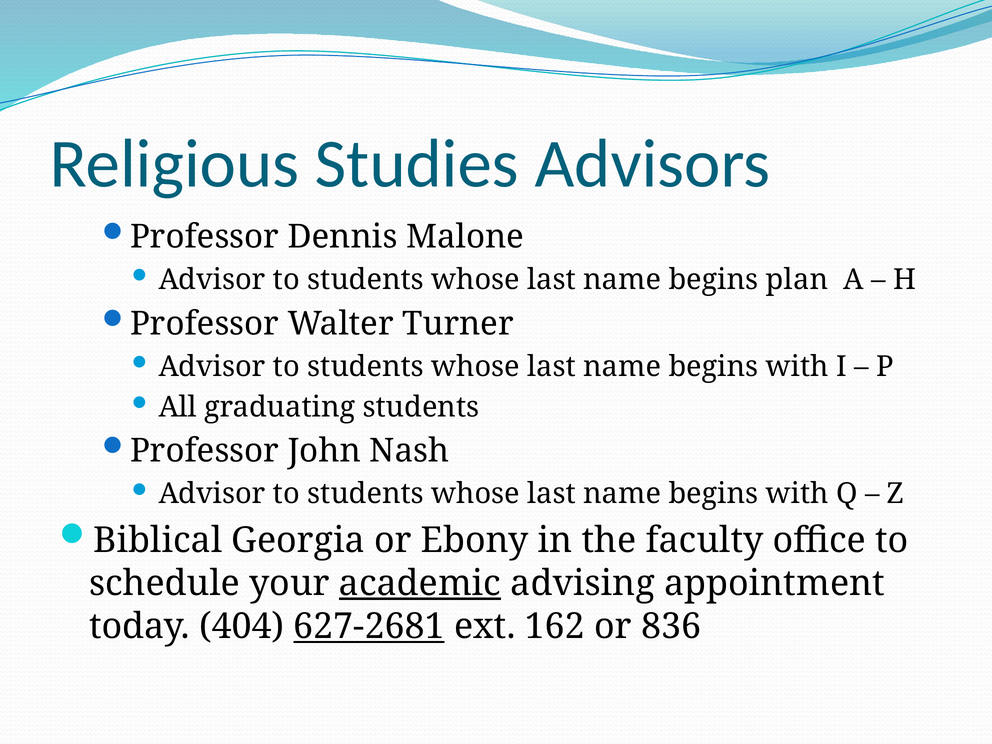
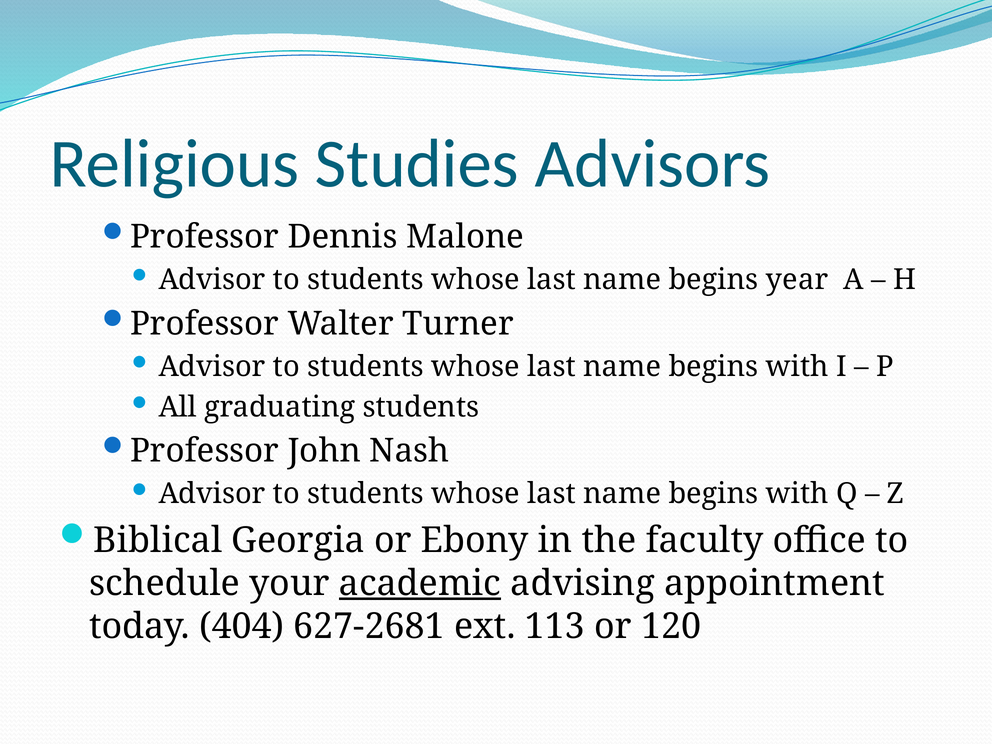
plan: plan -> year
627-2681 underline: present -> none
162: 162 -> 113
836: 836 -> 120
